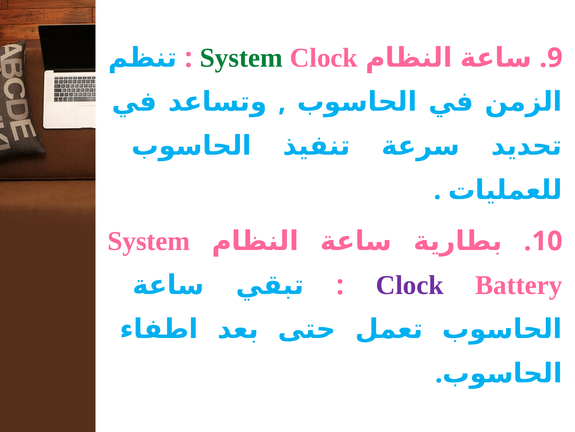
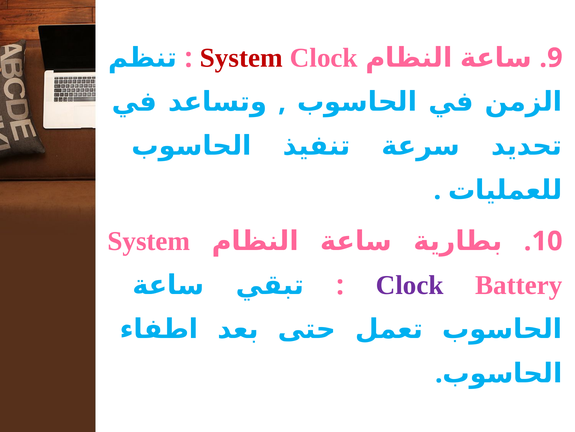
System at (241, 58) colour: green -> red
